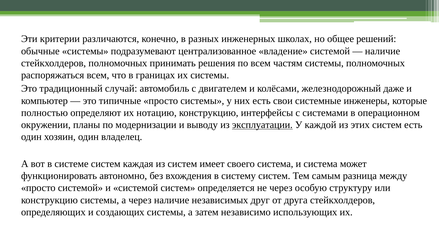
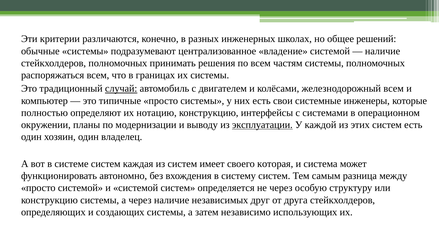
случай underline: none -> present
железнодорожный даже: даже -> всем
своего система: система -> которая
